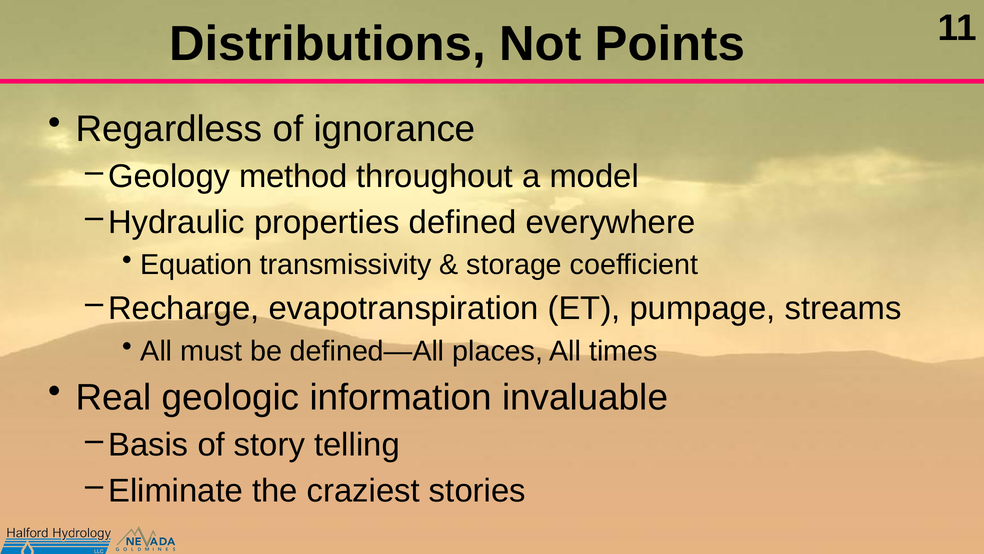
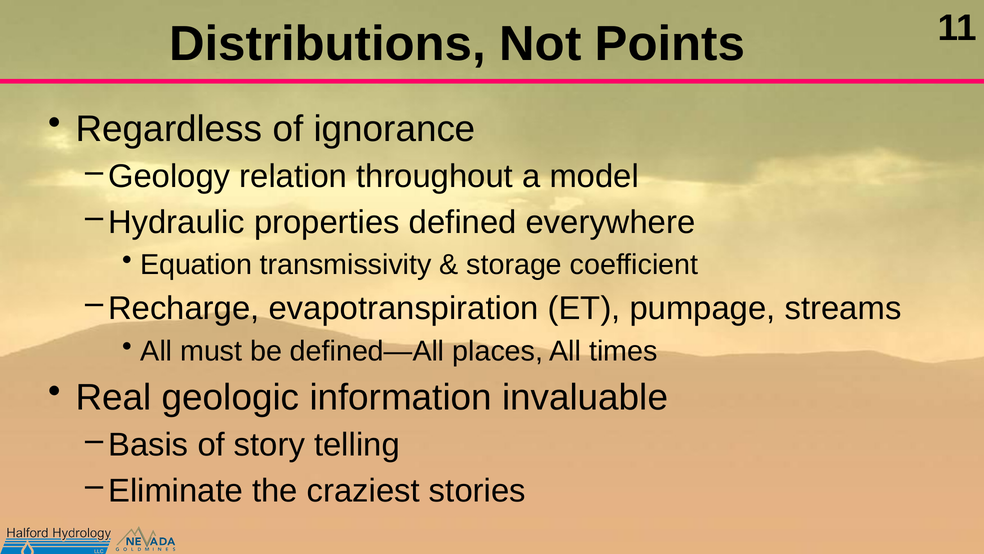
method: method -> relation
